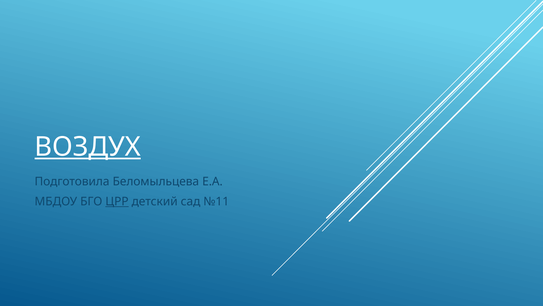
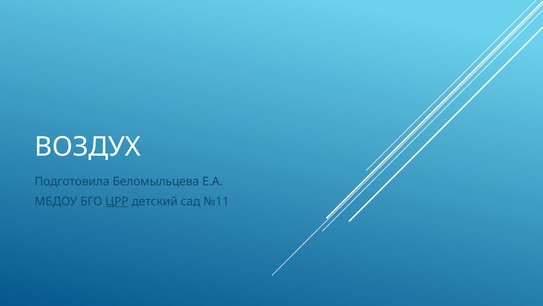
ВОЗДУХ underline: present -> none
